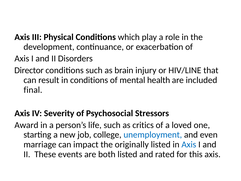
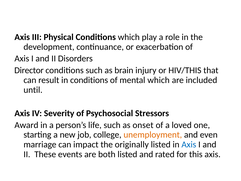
HIV/LINE: HIV/LINE -> HIV/THIS
mental health: health -> which
final: final -> until
critics: critics -> onset
unemployment colour: blue -> orange
